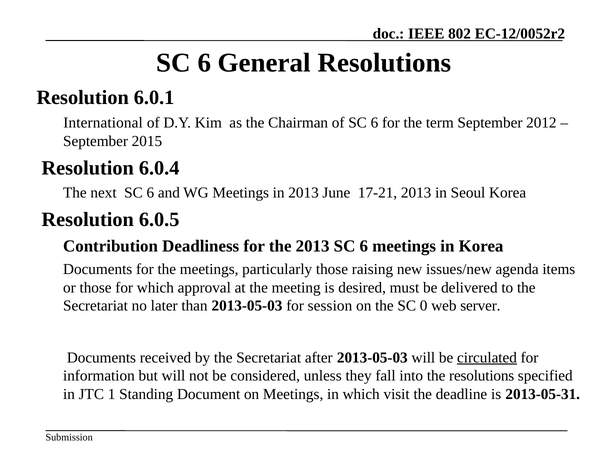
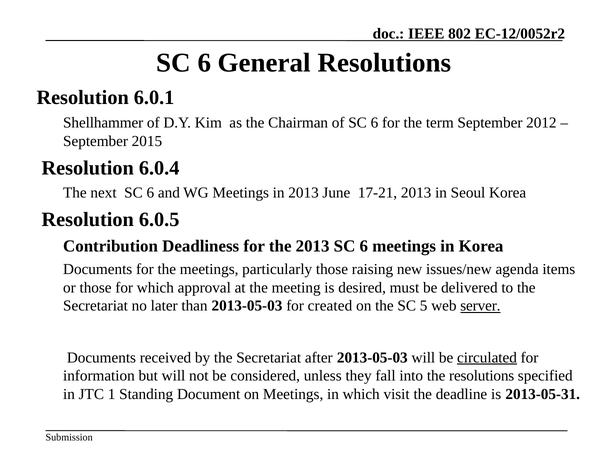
International: International -> Shellhammer
session: session -> created
0: 0 -> 5
server underline: none -> present
